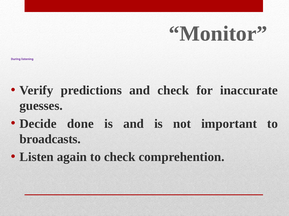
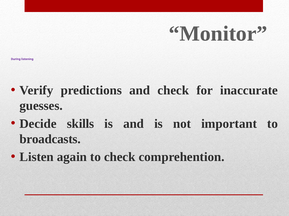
done: done -> skills
